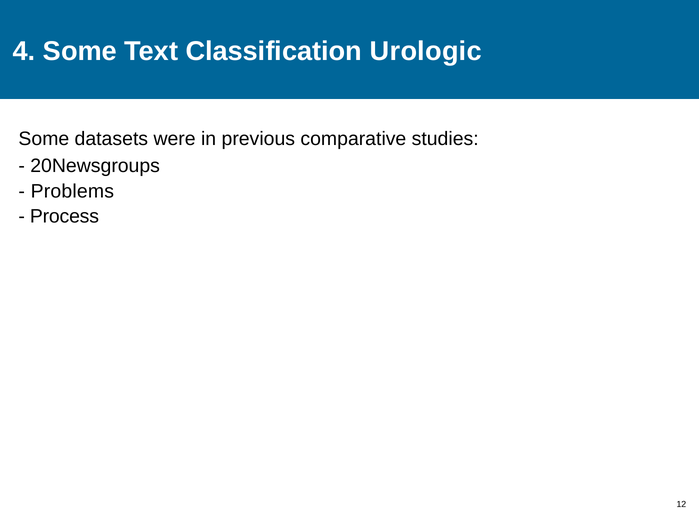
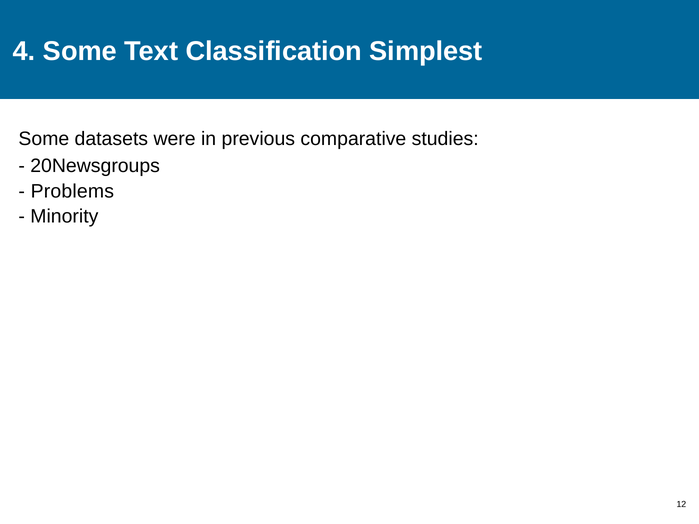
Urologic: Urologic -> Simplest
Process: Process -> Minority
